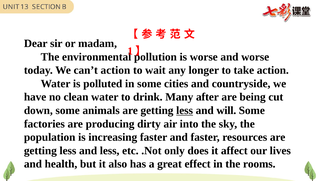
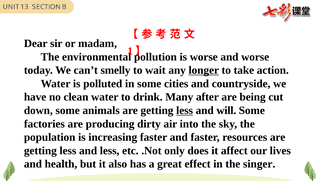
can’t action: action -> smelly
longer underline: none -> present
rooms: rooms -> singer
